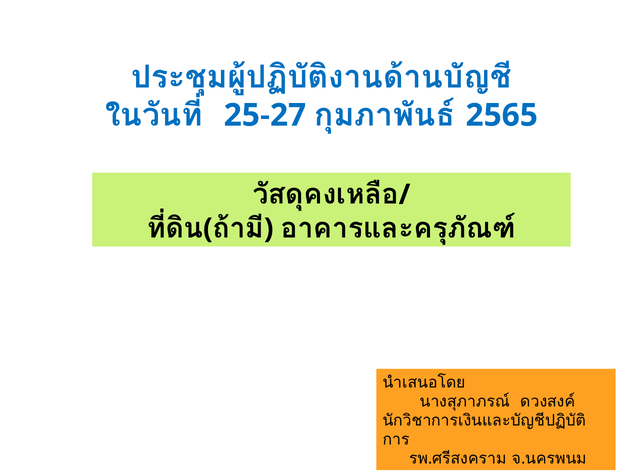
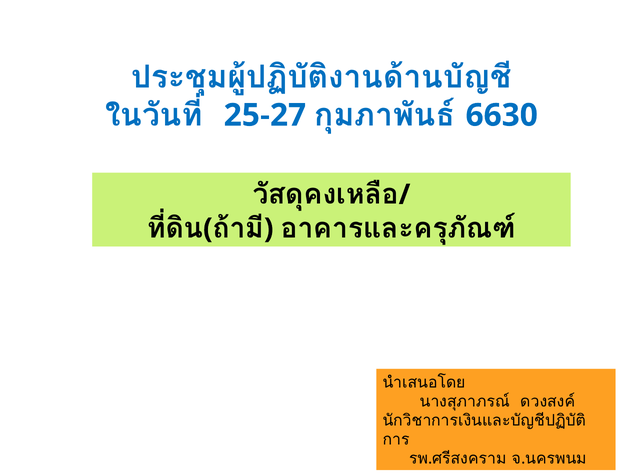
2565: 2565 -> 6630
